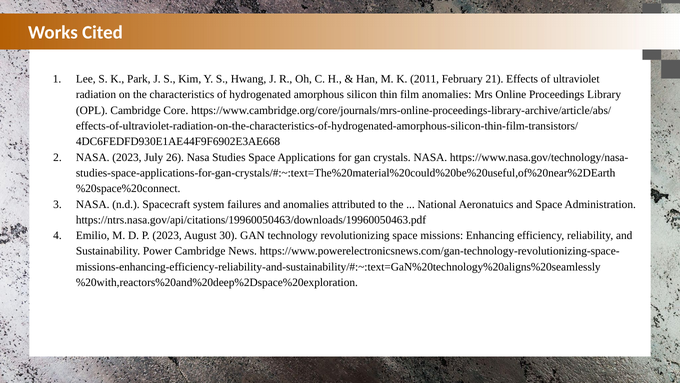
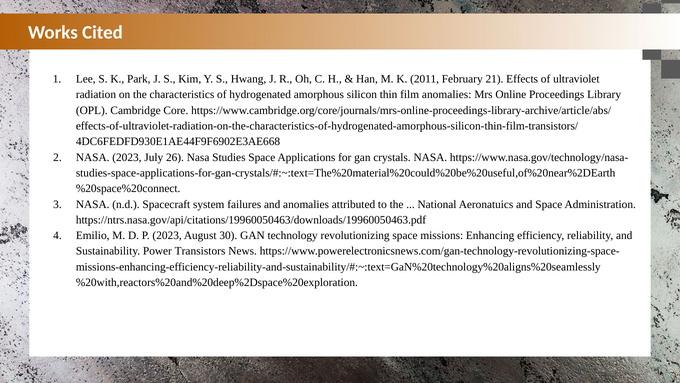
Power Cambridge: Cambridge -> Transistors
